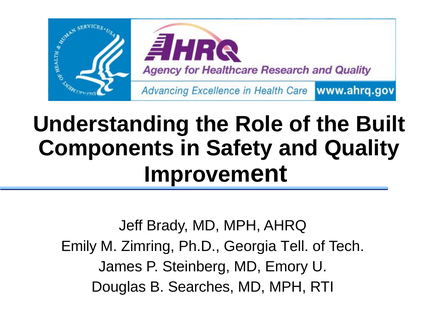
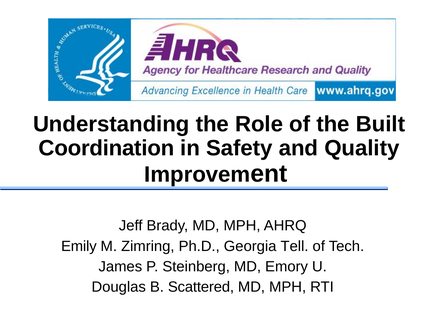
Components: Components -> Coordination
Searches: Searches -> Scattered
